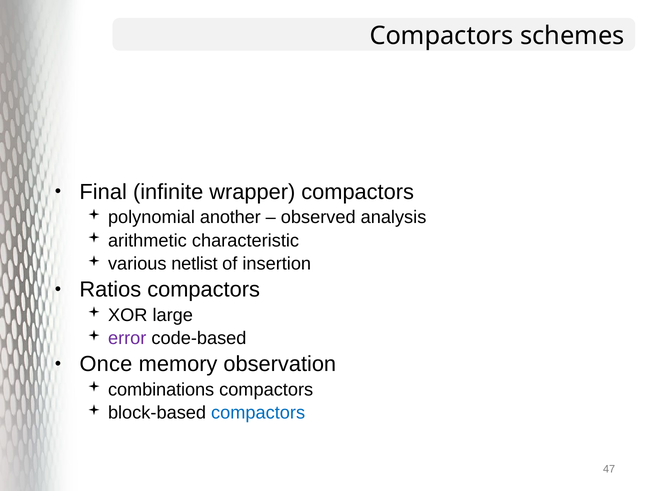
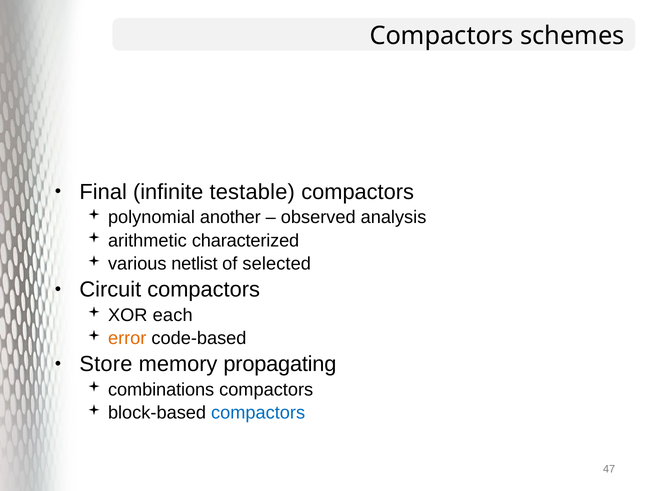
wrapper: wrapper -> testable
characteristic: characteristic -> characterized
insertion: insertion -> selected
Ratios: Ratios -> Circuit
large: large -> each
error colour: purple -> orange
Once: Once -> Store
observation: observation -> propagating
